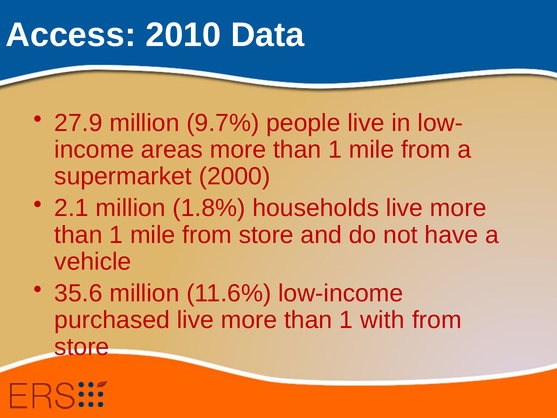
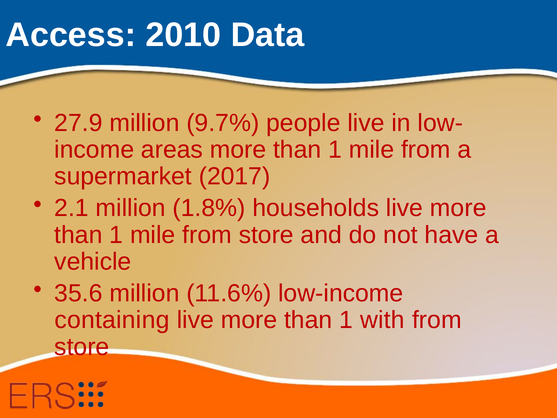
2000: 2000 -> 2017
purchased: purchased -> containing
